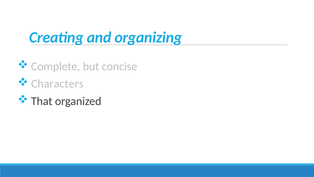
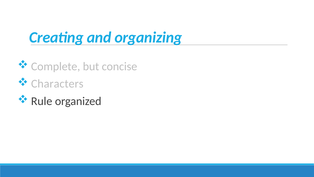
That: That -> Rule
